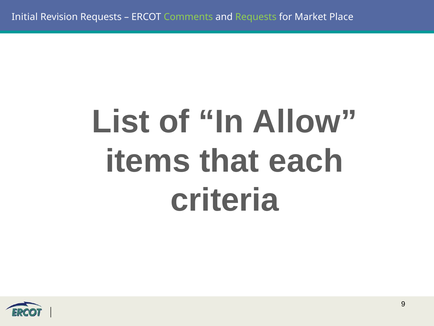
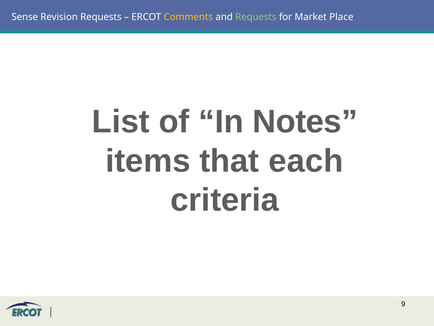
Initial: Initial -> Sense
Comments colour: light green -> yellow
Allow: Allow -> Notes
